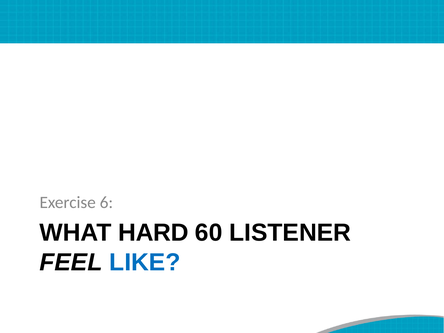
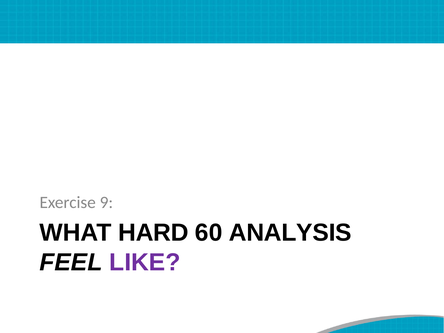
6: 6 -> 9
LISTENER: LISTENER -> ANALYSIS
LIKE colour: blue -> purple
